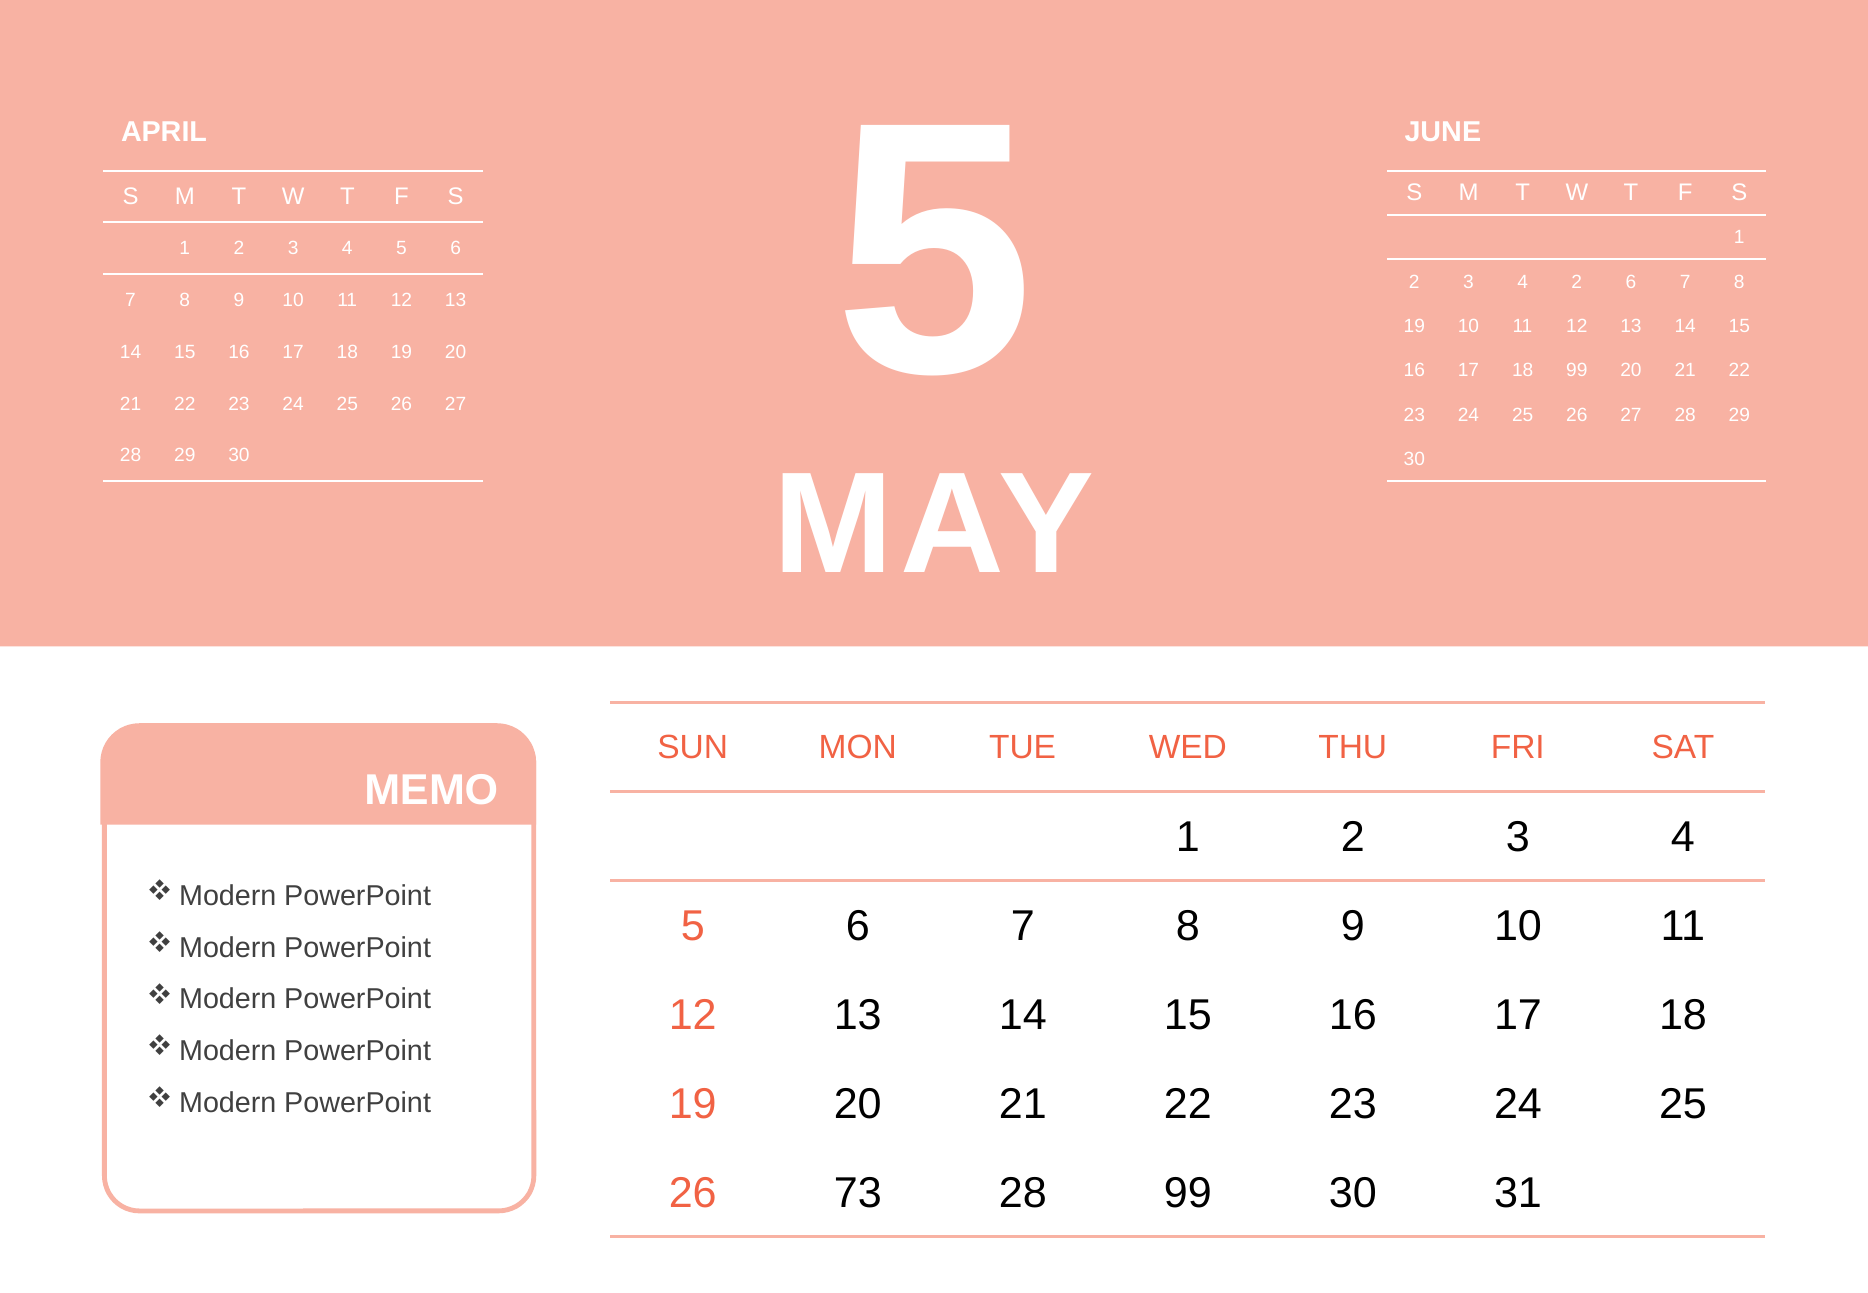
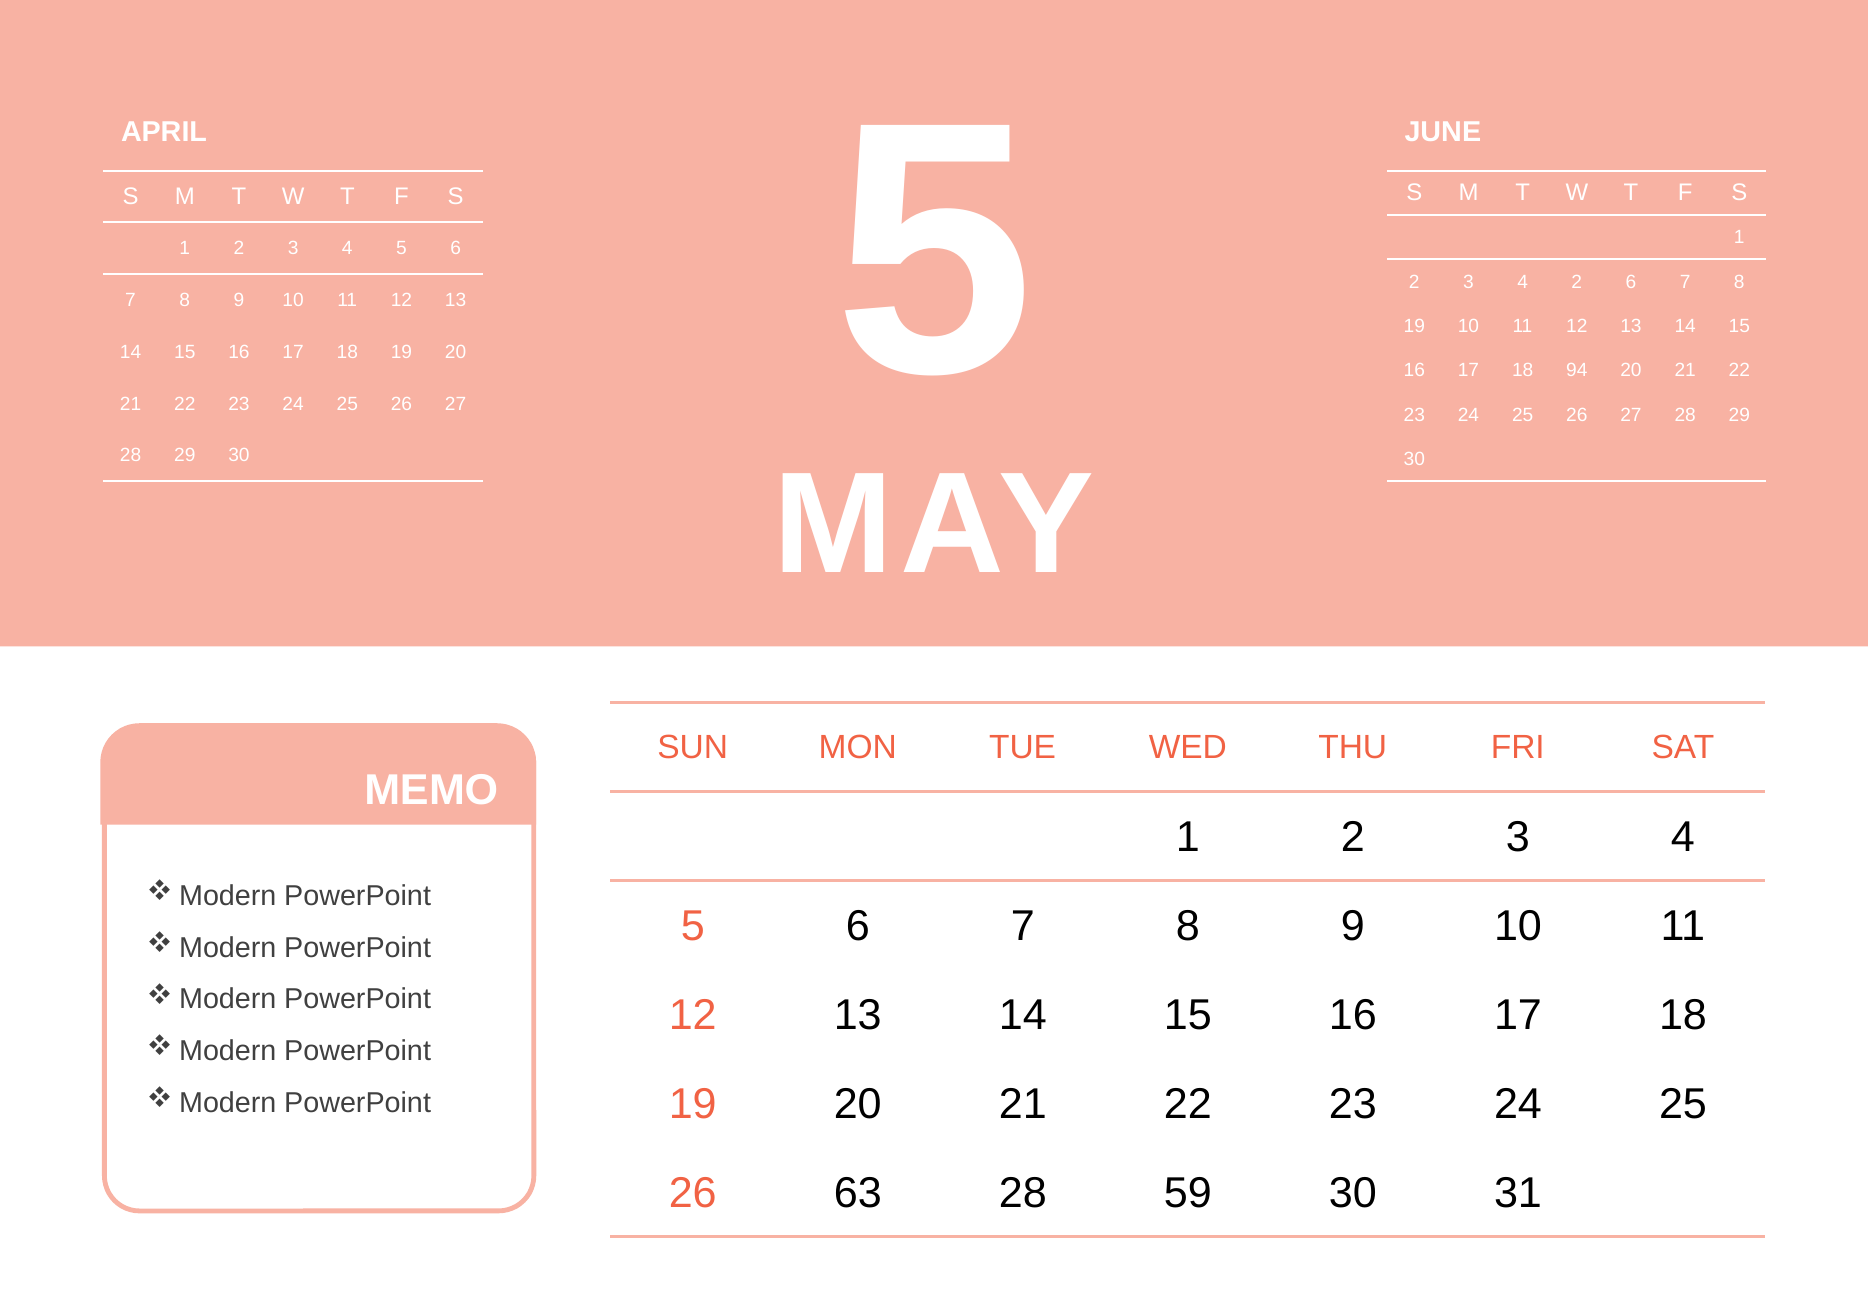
18 99: 99 -> 94
73: 73 -> 63
28 99: 99 -> 59
